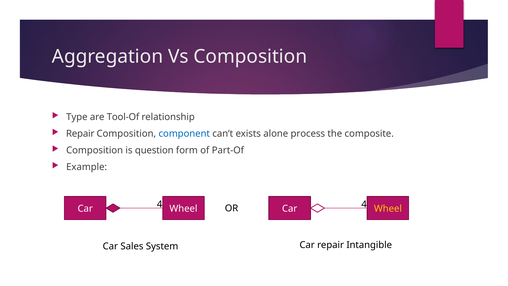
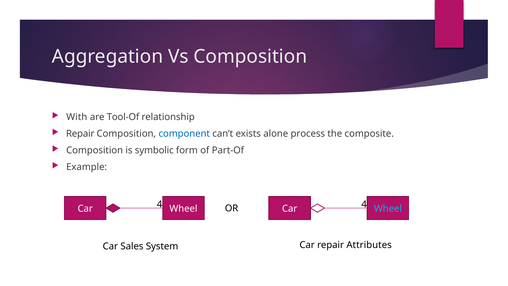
Type: Type -> With
question: question -> symbolic
Wheel at (388, 209) colour: yellow -> light blue
Intangible: Intangible -> Attributes
